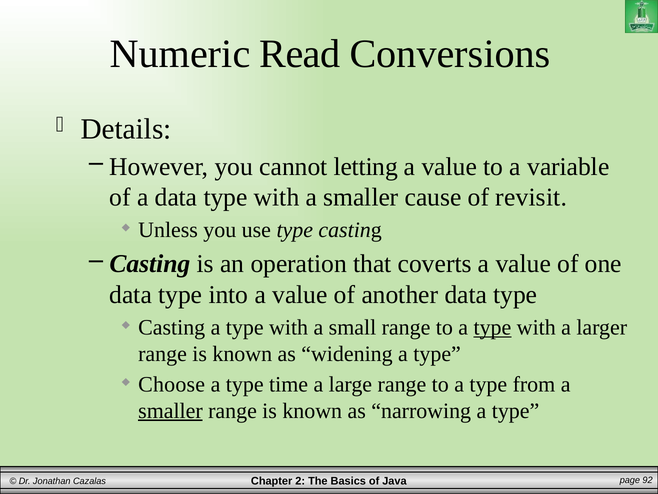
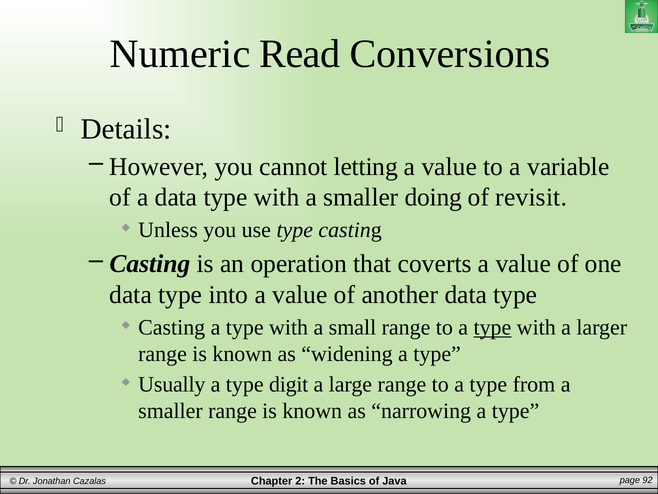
cause: cause -> doing
Choose: Choose -> Usually
time: time -> digit
smaller at (170, 410) underline: present -> none
